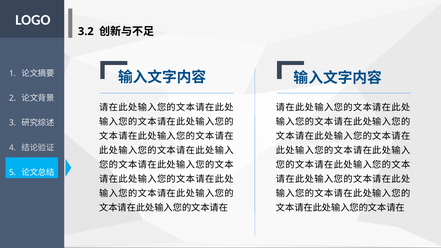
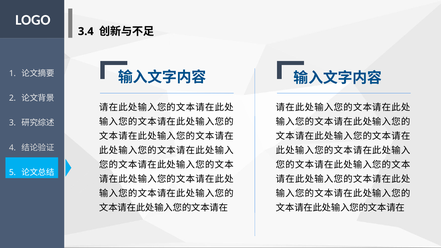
3.2: 3.2 -> 3.4
